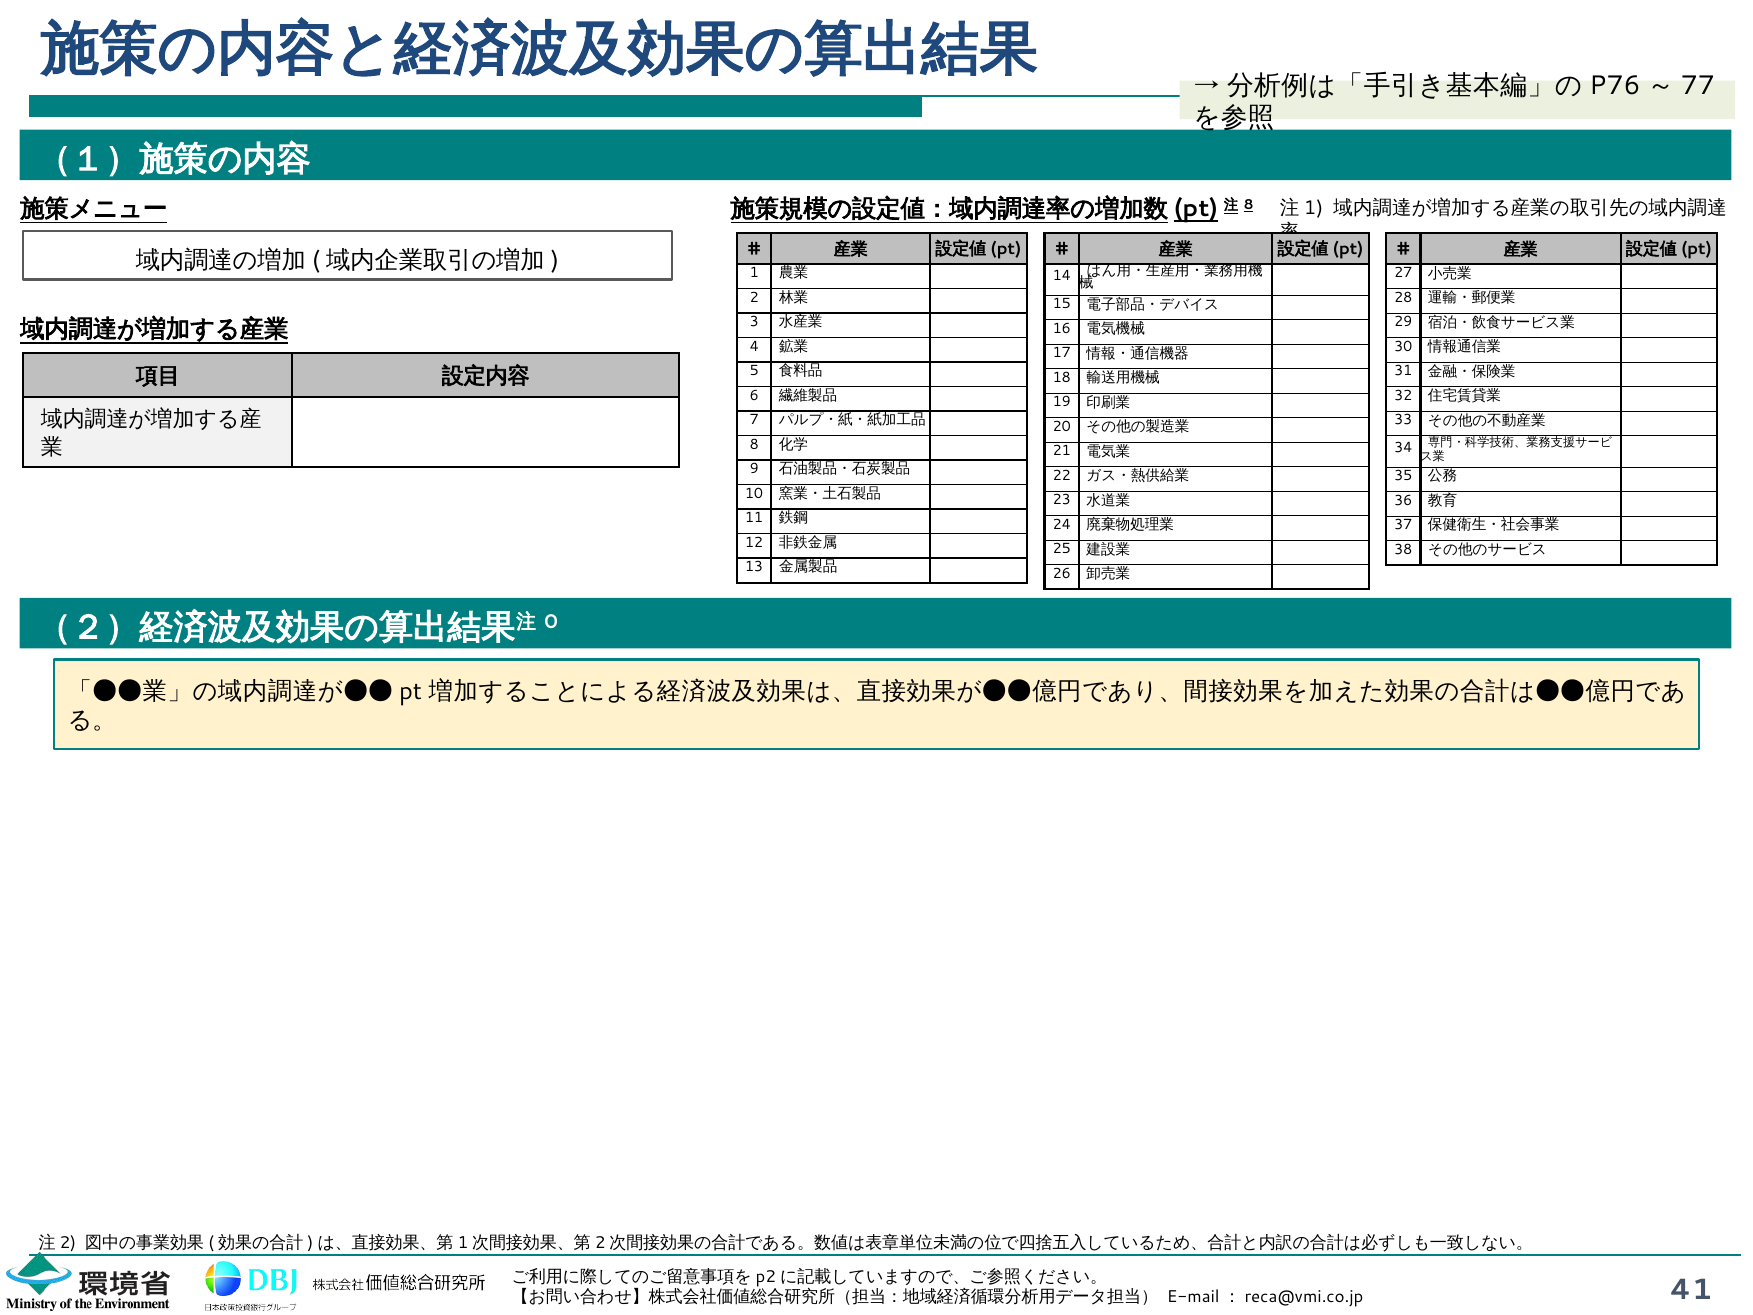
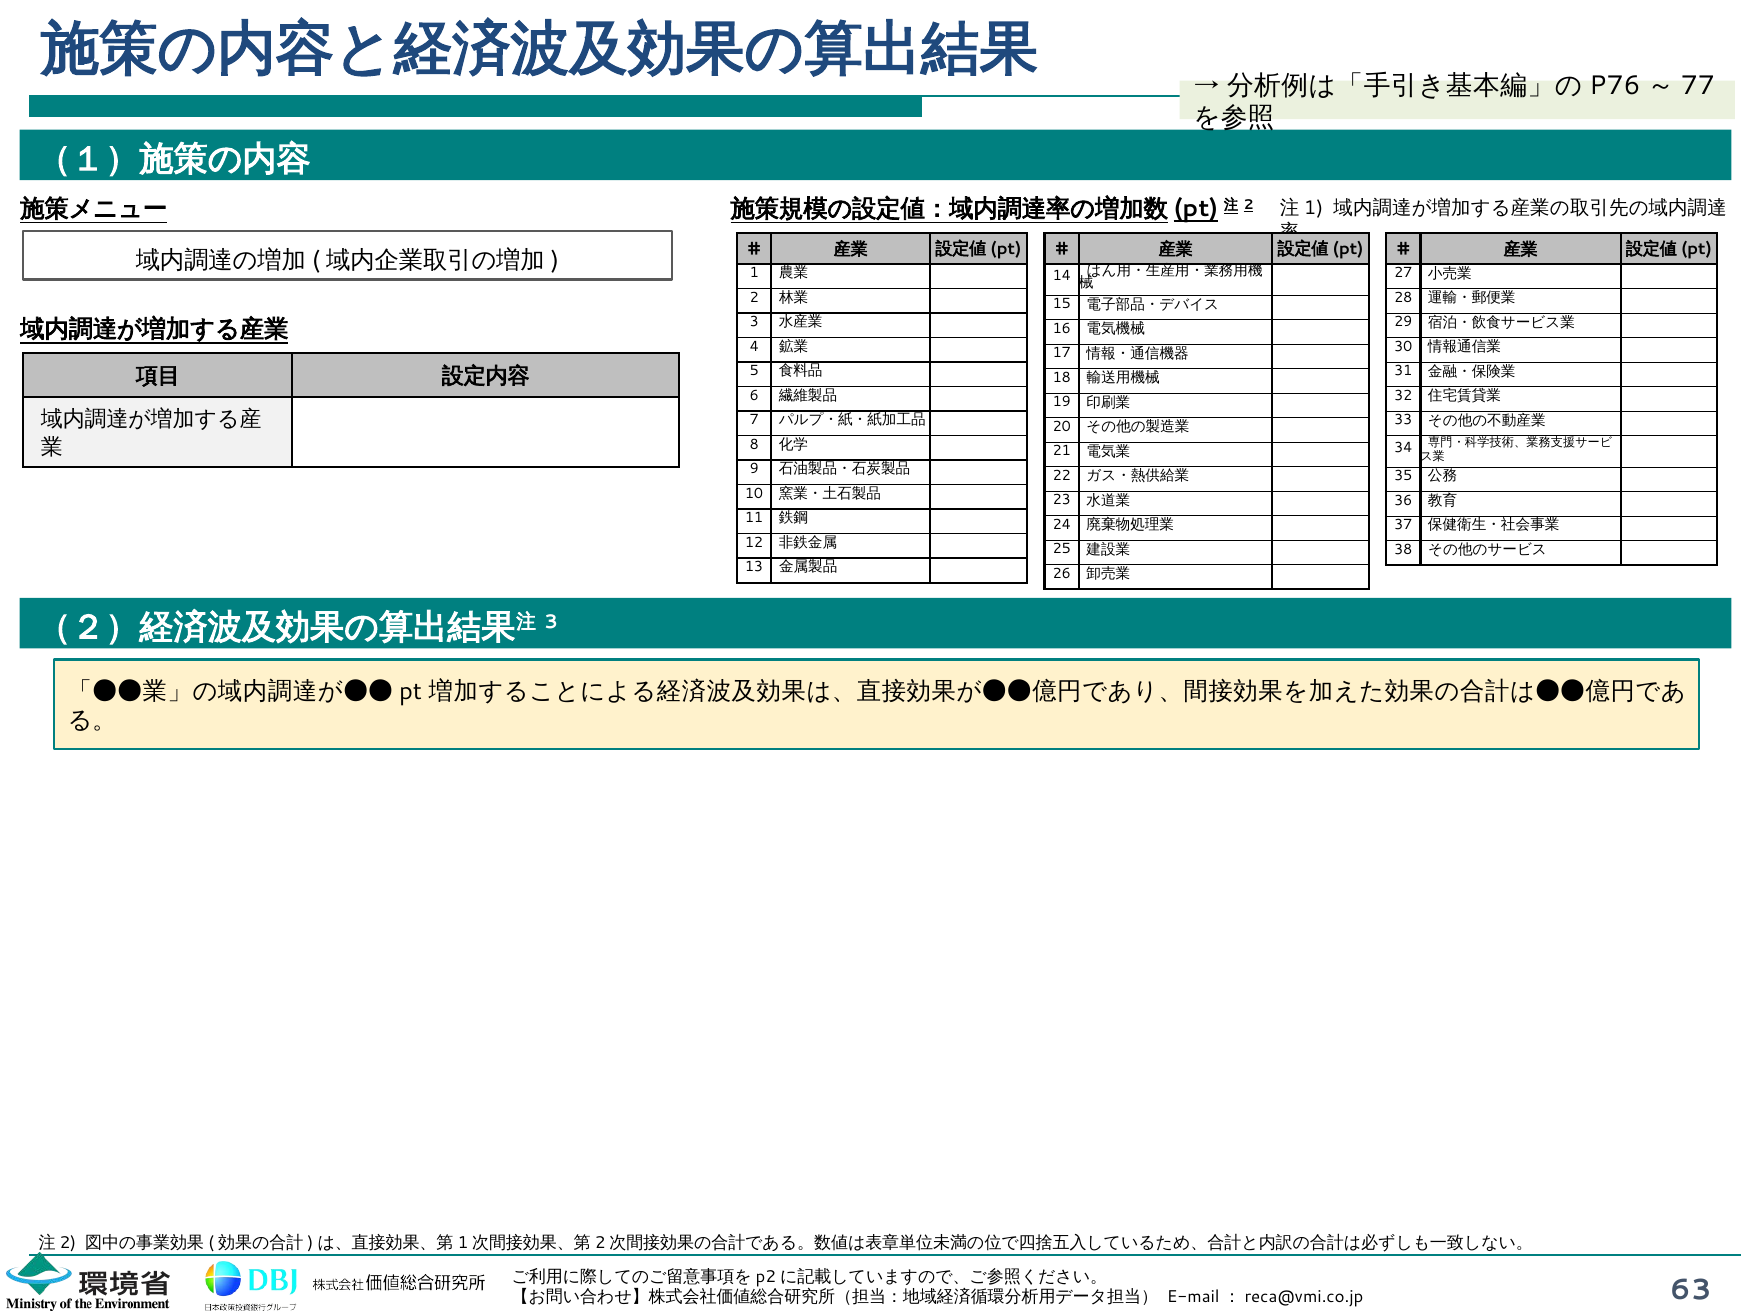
8 at (1249, 205): 8 -> 2
0 at (551, 621): 0 -> 3
41: 41 -> 63
